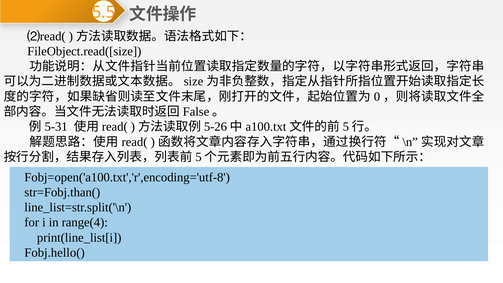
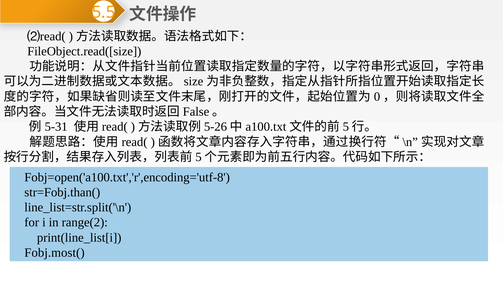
range(4: range(4 -> range(2
Fobj.hello(: Fobj.hello( -> Fobj.most(
